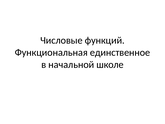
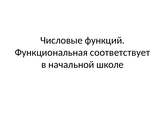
единственное: единственное -> соответствует
